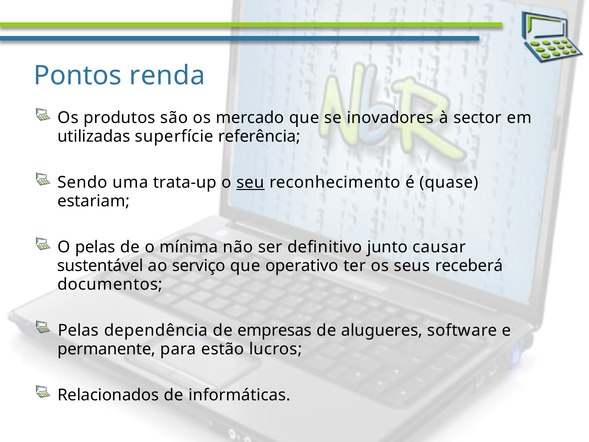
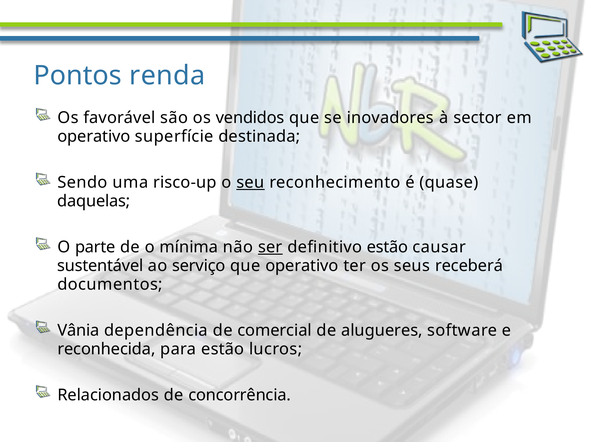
produtos: produtos -> favorável
mercado: mercado -> vendidos
utilizadas at (94, 136): utilizadas -> operativo
referência: referência -> destinada
trata-up: trata-up -> risco-up
estariam: estariam -> daquelas
O pelas: pelas -> parte
ser underline: none -> present
definitivo junto: junto -> estão
Pelas at (78, 330): Pelas -> Vânia
empresas: empresas -> comercial
permanente: permanente -> reconhecida
informáticas: informáticas -> concorrência
